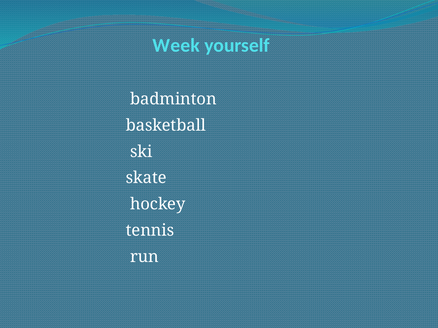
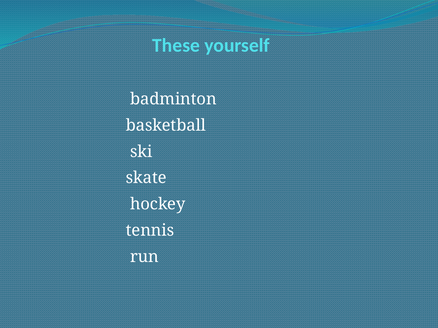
Week: Week -> These
